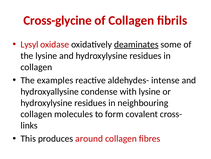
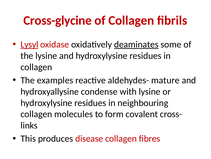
Lysyl underline: none -> present
intense: intense -> mature
around: around -> disease
